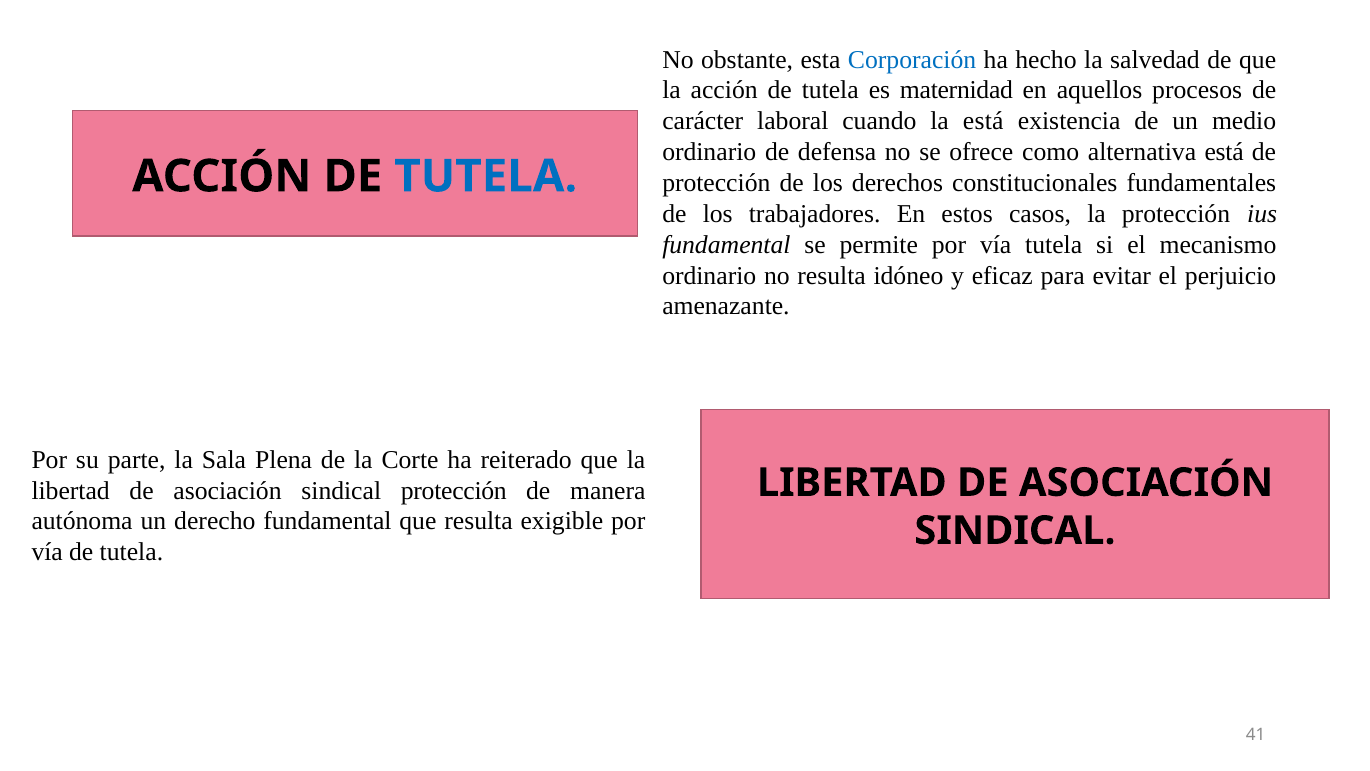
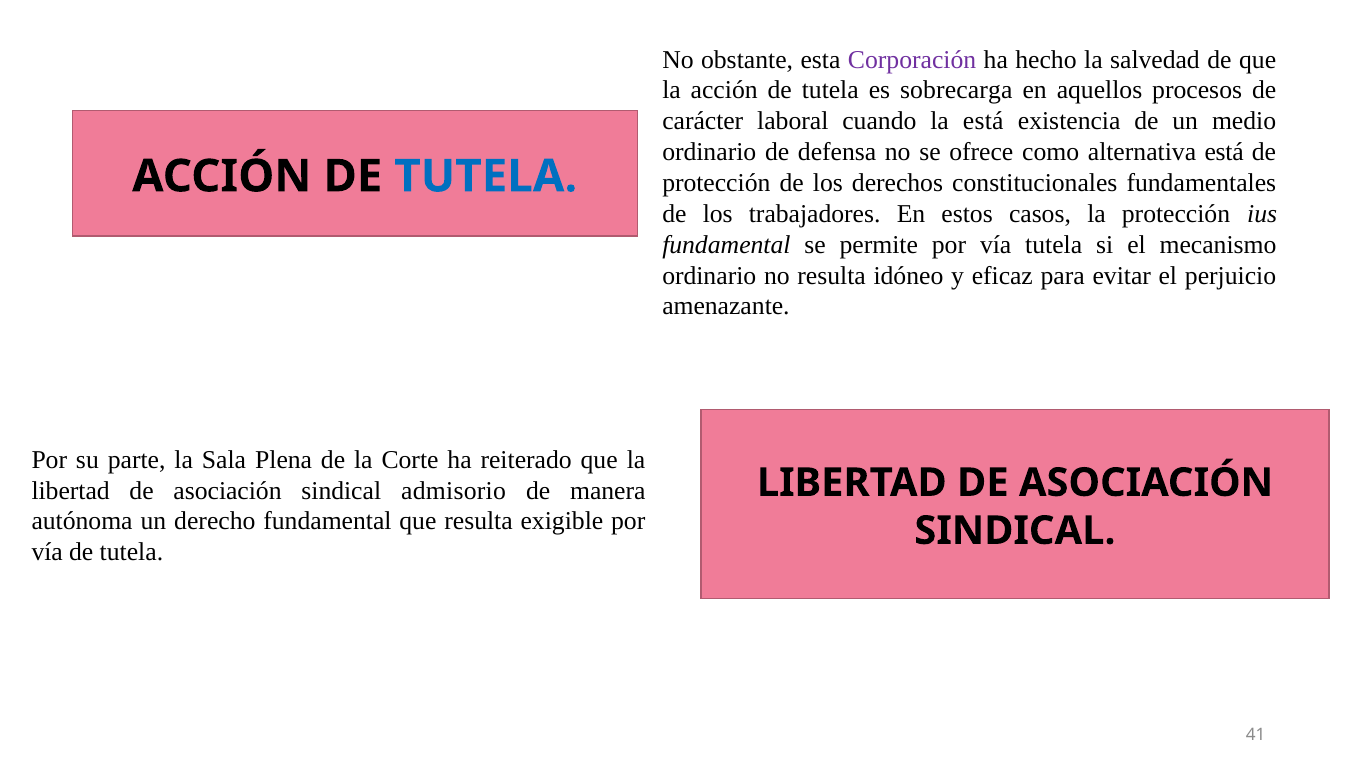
Corporación colour: blue -> purple
maternidad: maternidad -> sobrecarga
sindical protección: protección -> admisorio
